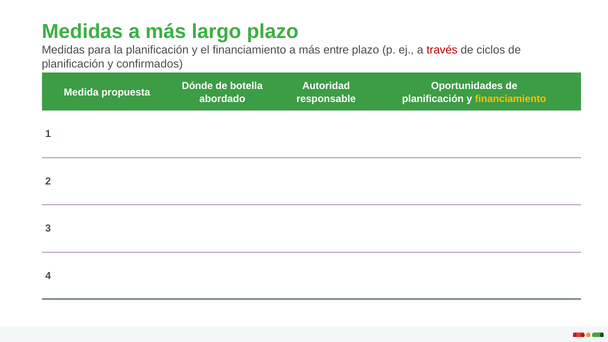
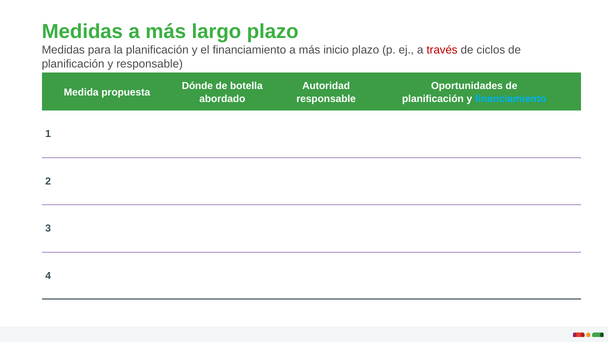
entre: entre -> inicio
y confirmados: confirmados -> responsable
financiamiento at (511, 99) colour: yellow -> light blue
